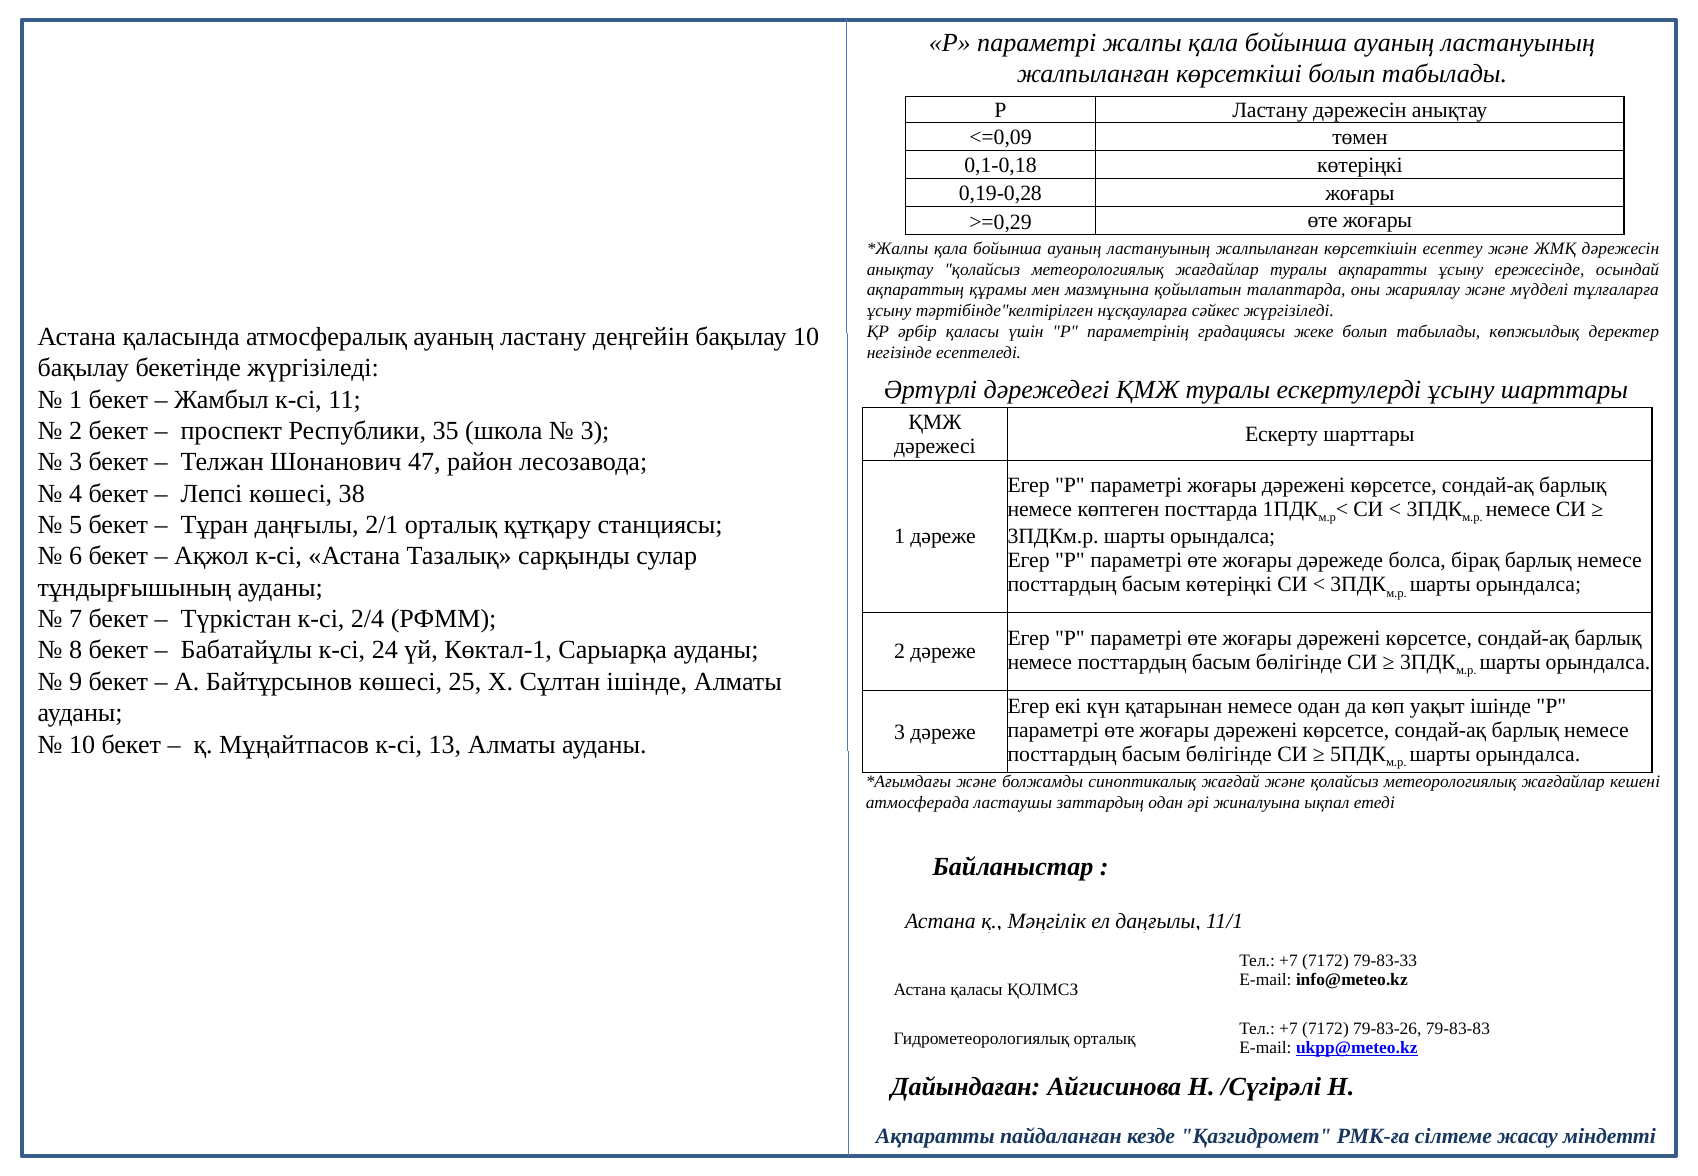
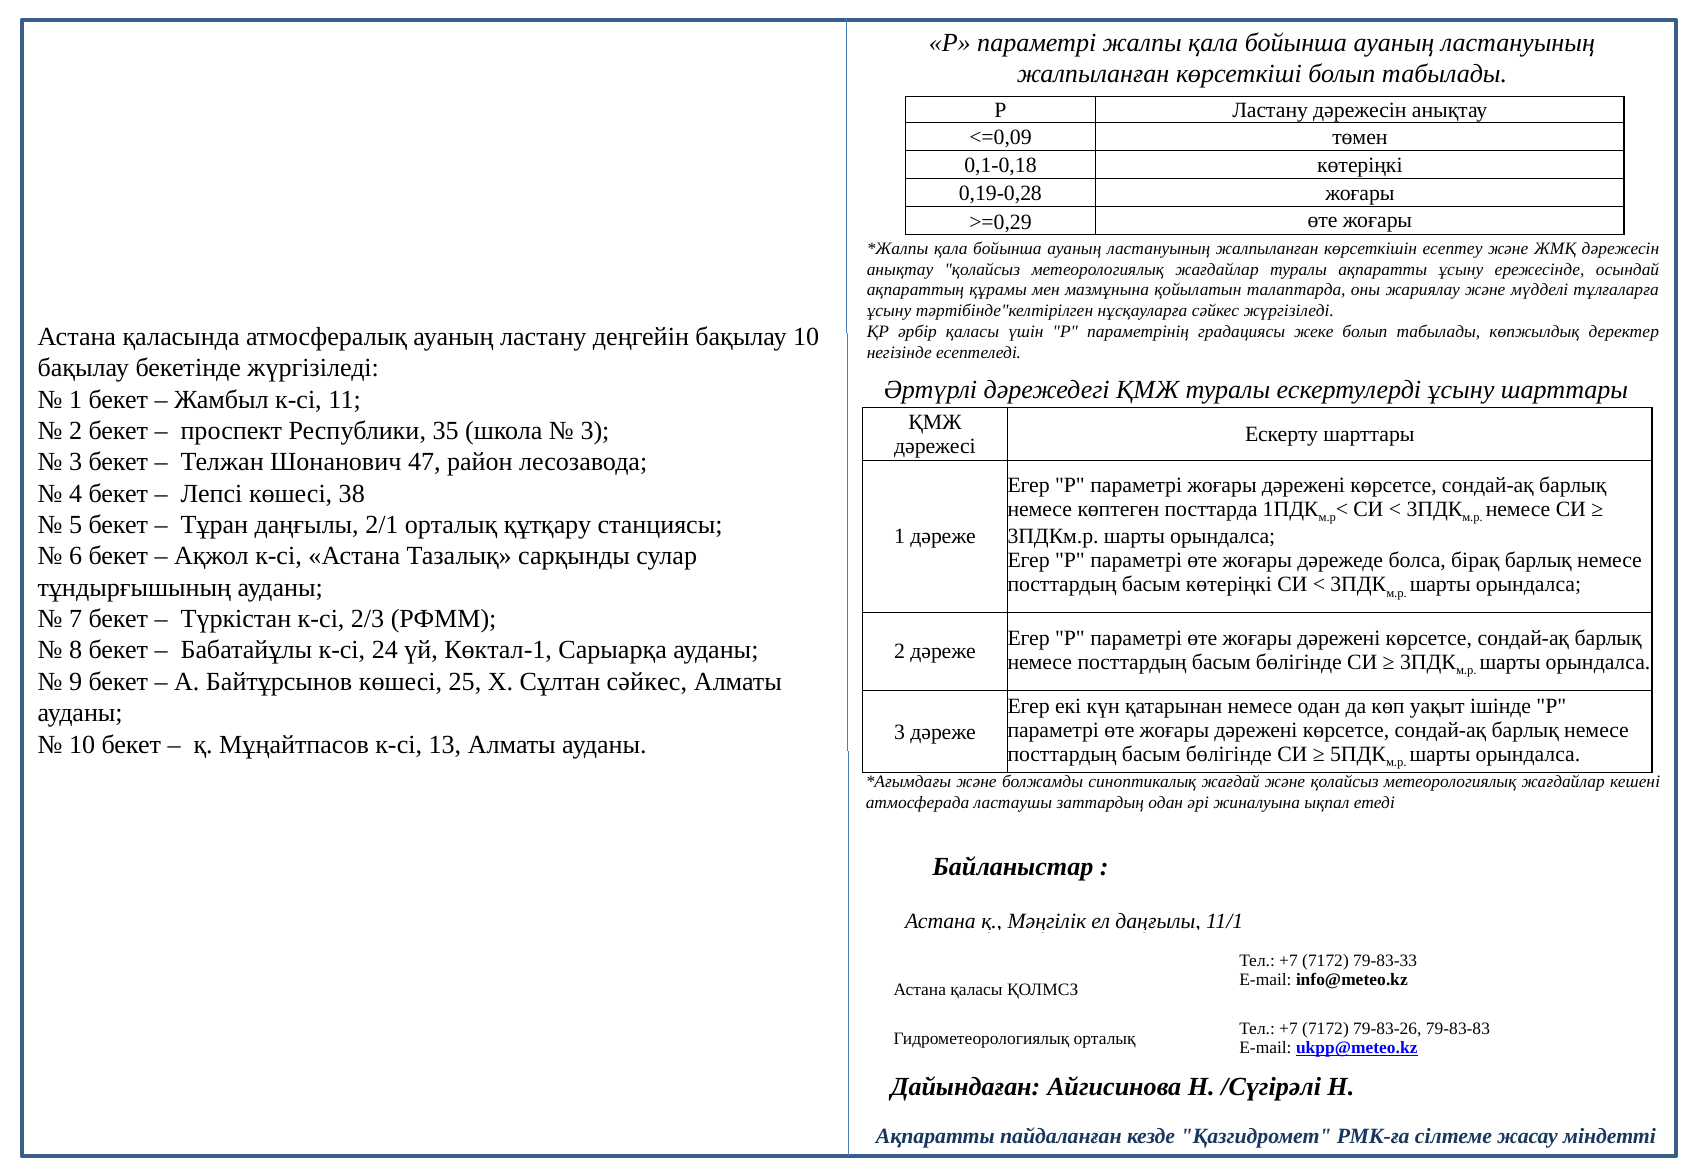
2/4: 2/4 -> 2/3
Сұлтан ішінде: ішінде -> сәйкес
